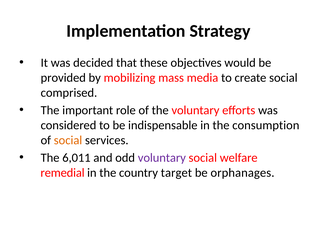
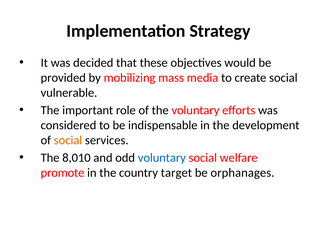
comprised: comprised -> vulnerable
consumption: consumption -> development
6,011: 6,011 -> 8,010
voluntary at (162, 158) colour: purple -> blue
remedial: remedial -> promote
